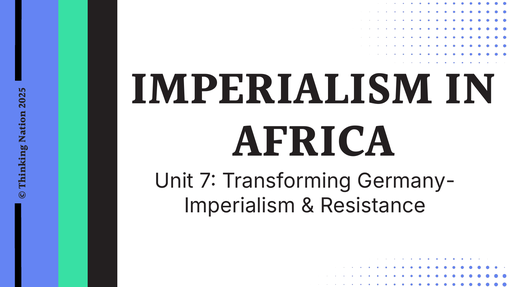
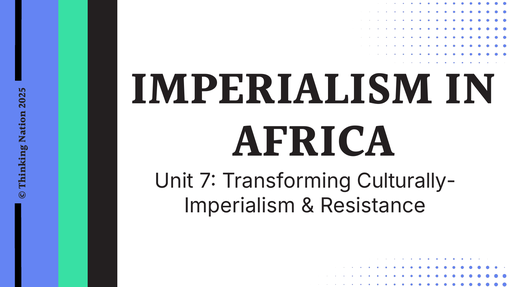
Germany-: Germany- -> Culturally-
